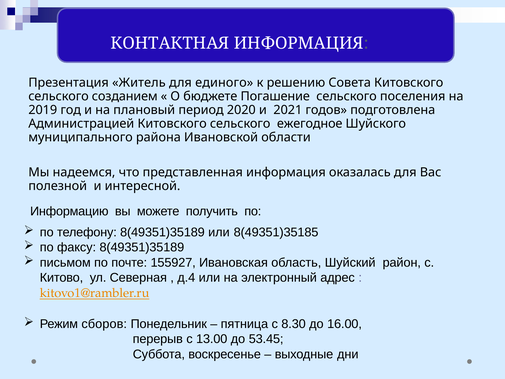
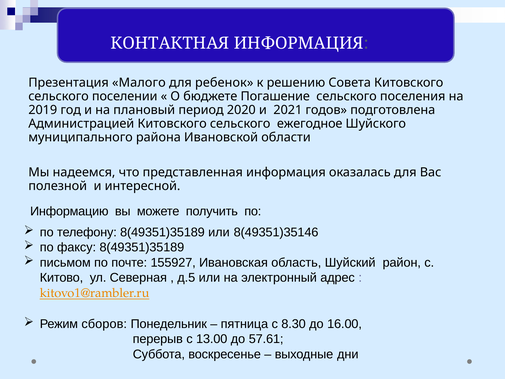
Житель: Житель -> Малого
единого: единого -> ребенок
созданием: созданием -> поселении
8(49351)35185: 8(49351)35185 -> 8(49351)35146
д.4: д.4 -> д.5
53.45: 53.45 -> 57.61
